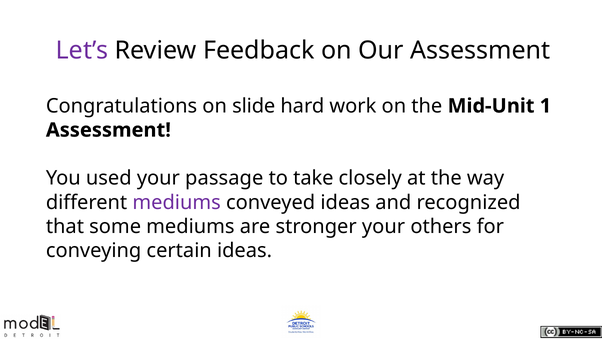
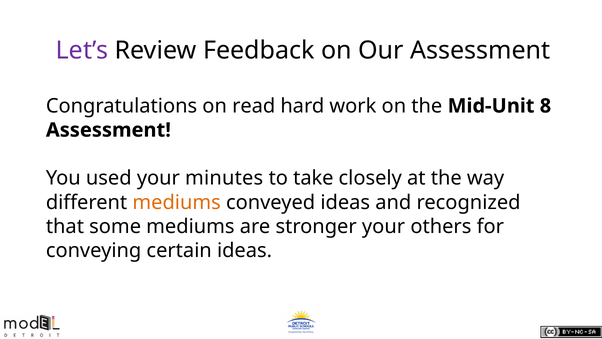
slide: slide -> read
1: 1 -> 8
passage: passage -> minutes
mediums at (177, 202) colour: purple -> orange
